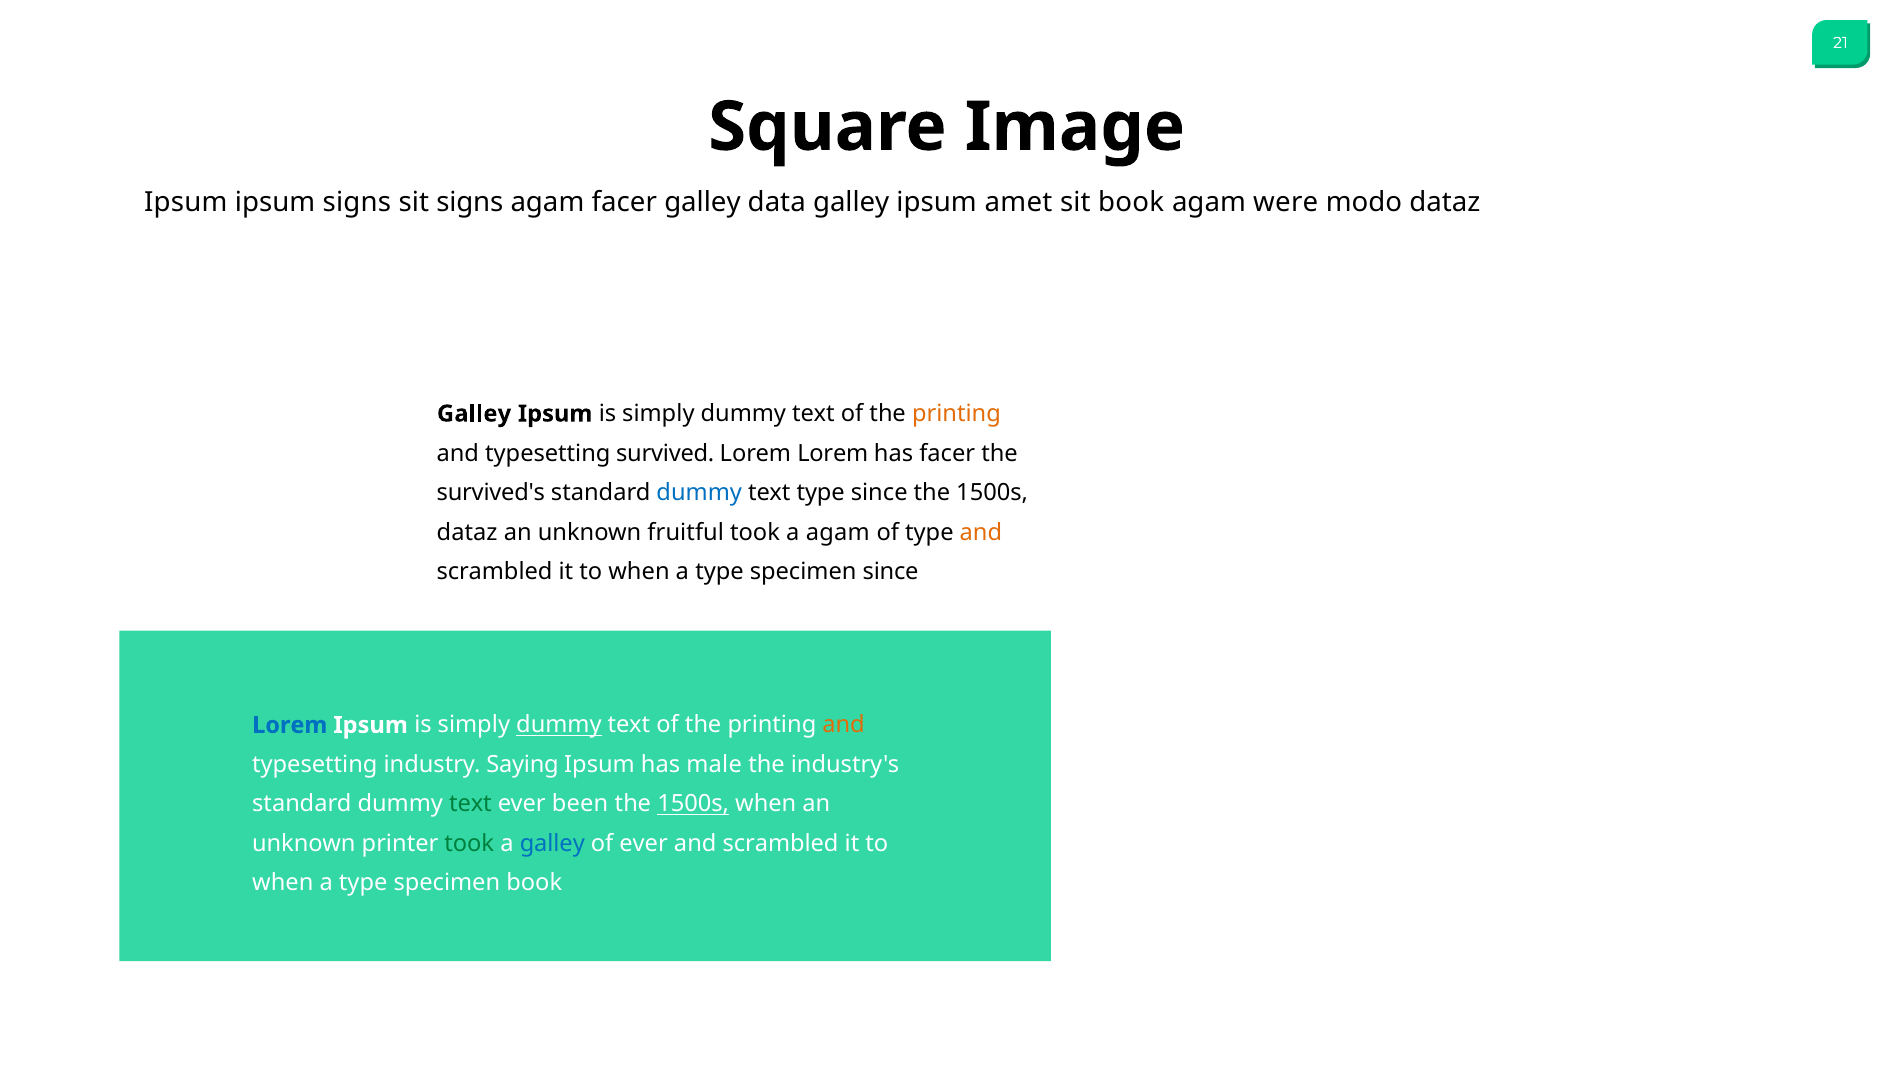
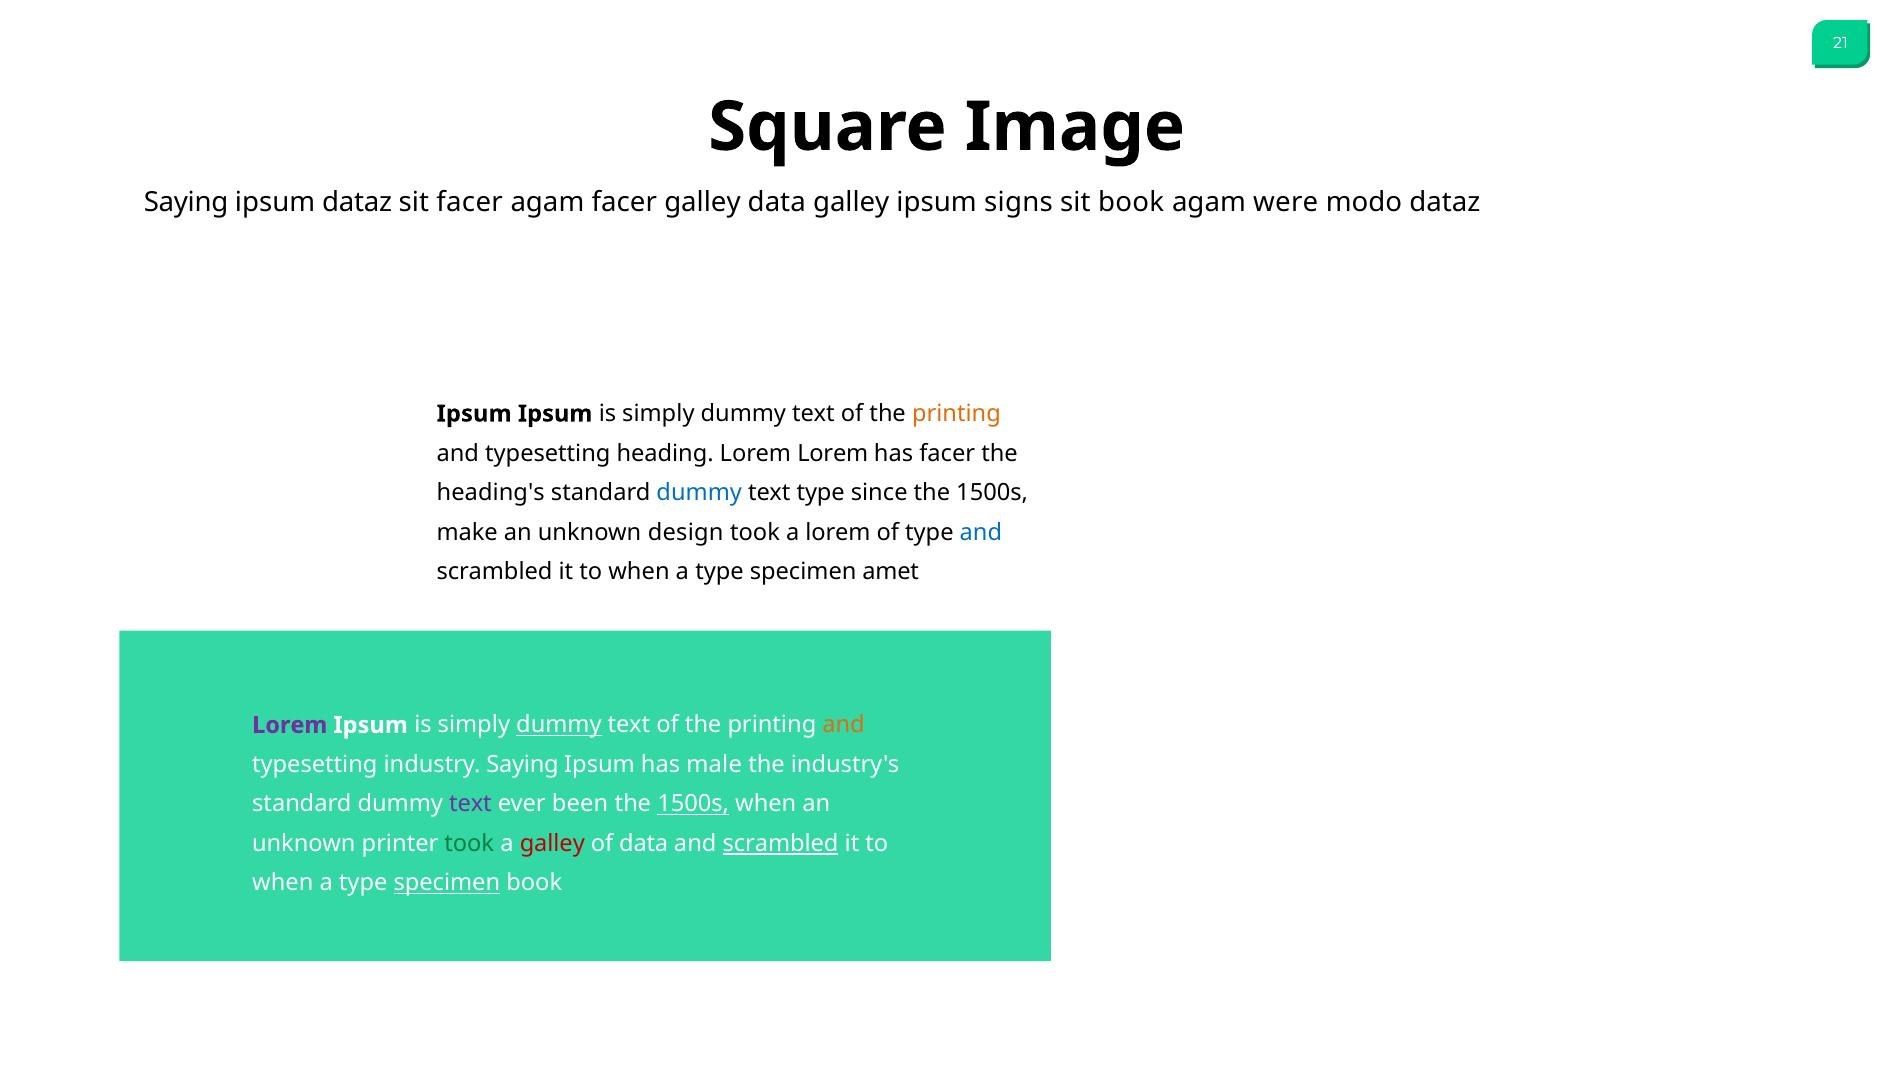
Ipsum at (186, 202): Ipsum -> Saying
ipsum signs: signs -> dataz
sit signs: signs -> facer
amet: amet -> signs
Galley at (474, 413): Galley -> Ipsum
survived: survived -> heading
survived's: survived's -> heading's
dataz at (467, 532): dataz -> make
fruitful: fruitful -> design
a agam: agam -> lorem
and at (981, 532) colour: orange -> blue
specimen since: since -> amet
Lorem at (290, 725) colour: blue -> purple
text at (470, 804) colour: green -> purple
galley at (552, 843) colour: blue -> red
of ever: ever -> data
scrambled at (781, 843) underline: none -> present
specimen at (447, 883) underline: none -> present
